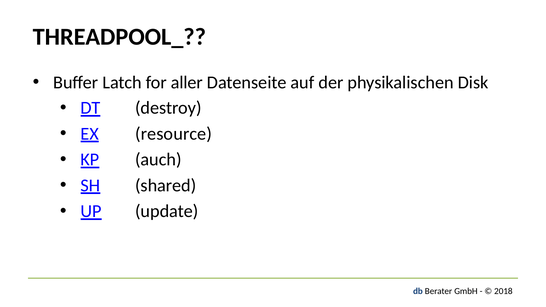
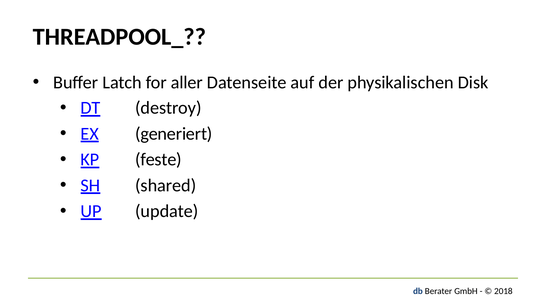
resource: resource -> generiert
auch: auch -> feste
